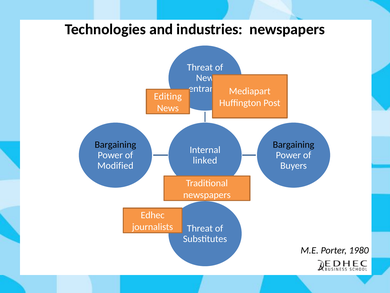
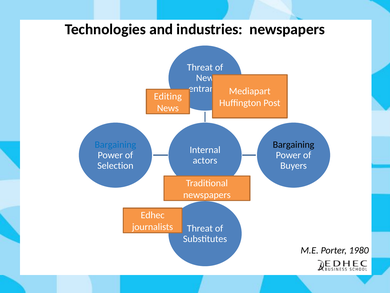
Bargaining at (115, 144) colour: black -> blue
linked: linked -> actors
Modified: Modified -> Selection
